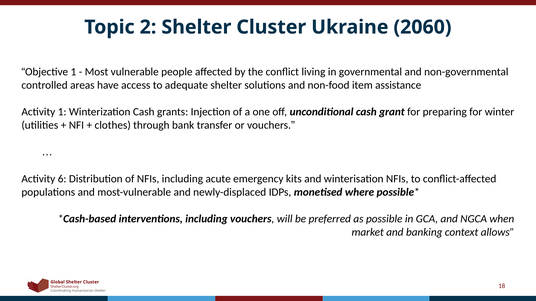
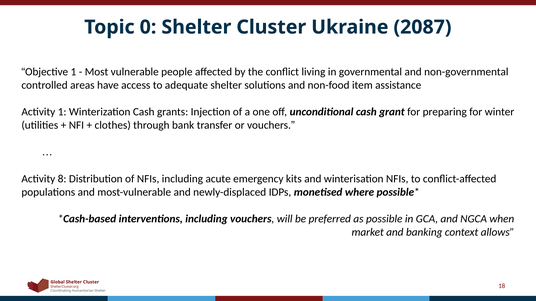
2: 2 -> 0
2060: 2060 -> 2087
6: 6 -> 8
